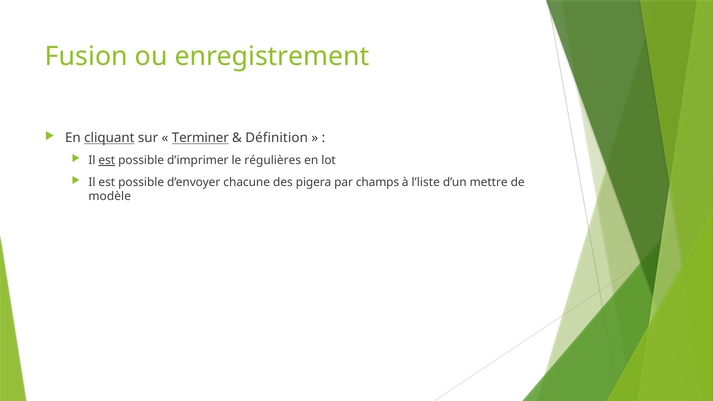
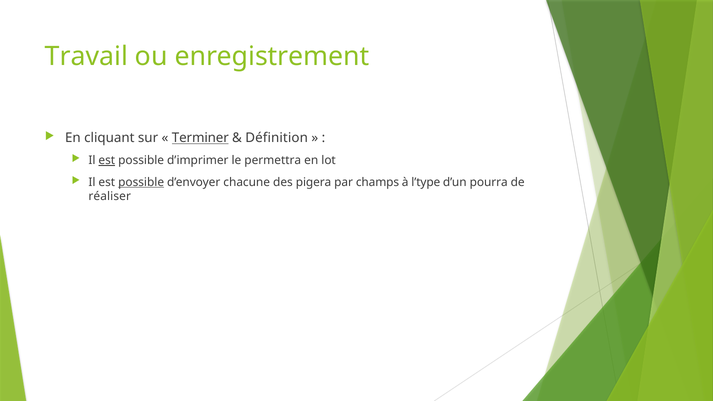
Fusion: Fusion -> Travail
cliquant underline: present -> none
régulières: régulières -> permettra
possible at (141, 182) underline: none -> present
l’liste: l’liste -> l’type
mettre: mettre -> pourra
modèle: modèle -> réaliser
